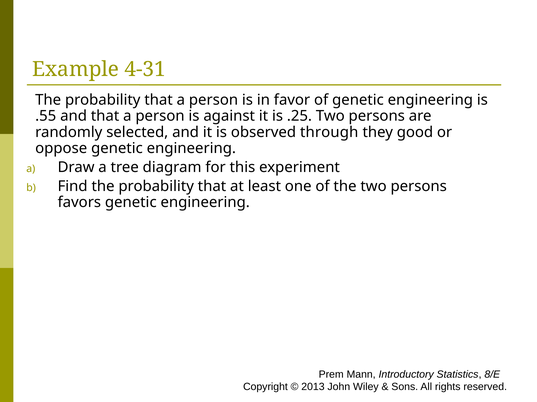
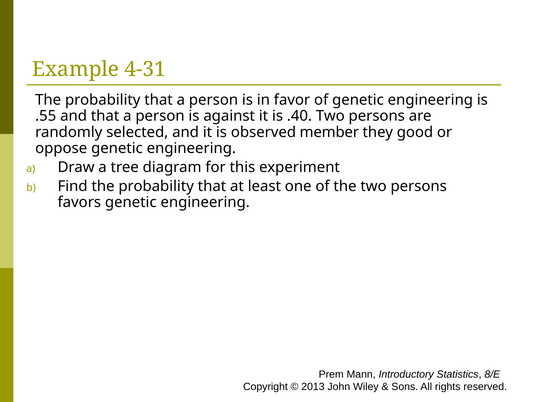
.25: .25 -> .40
through: through -> member
